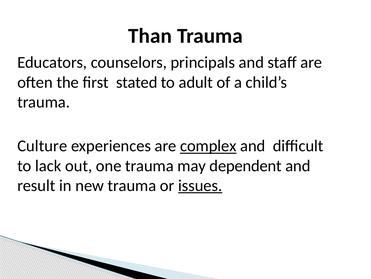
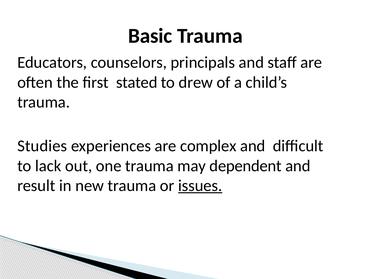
Than: Than -> Basic
adult: adult -> drew
Culture: Culture -> Studies
complex underline: present -> none
